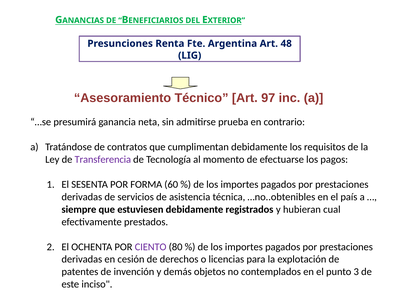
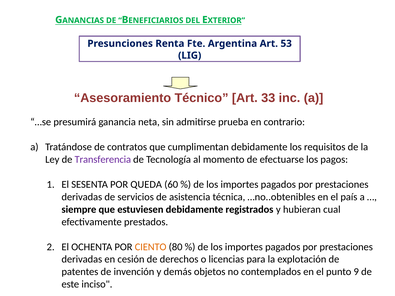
48: 48 -> 53
97: 97 -> 33
FORMA: FORMA -> QUEDA
CIENTO colour: purple -> orange
3: 3 -> 9
